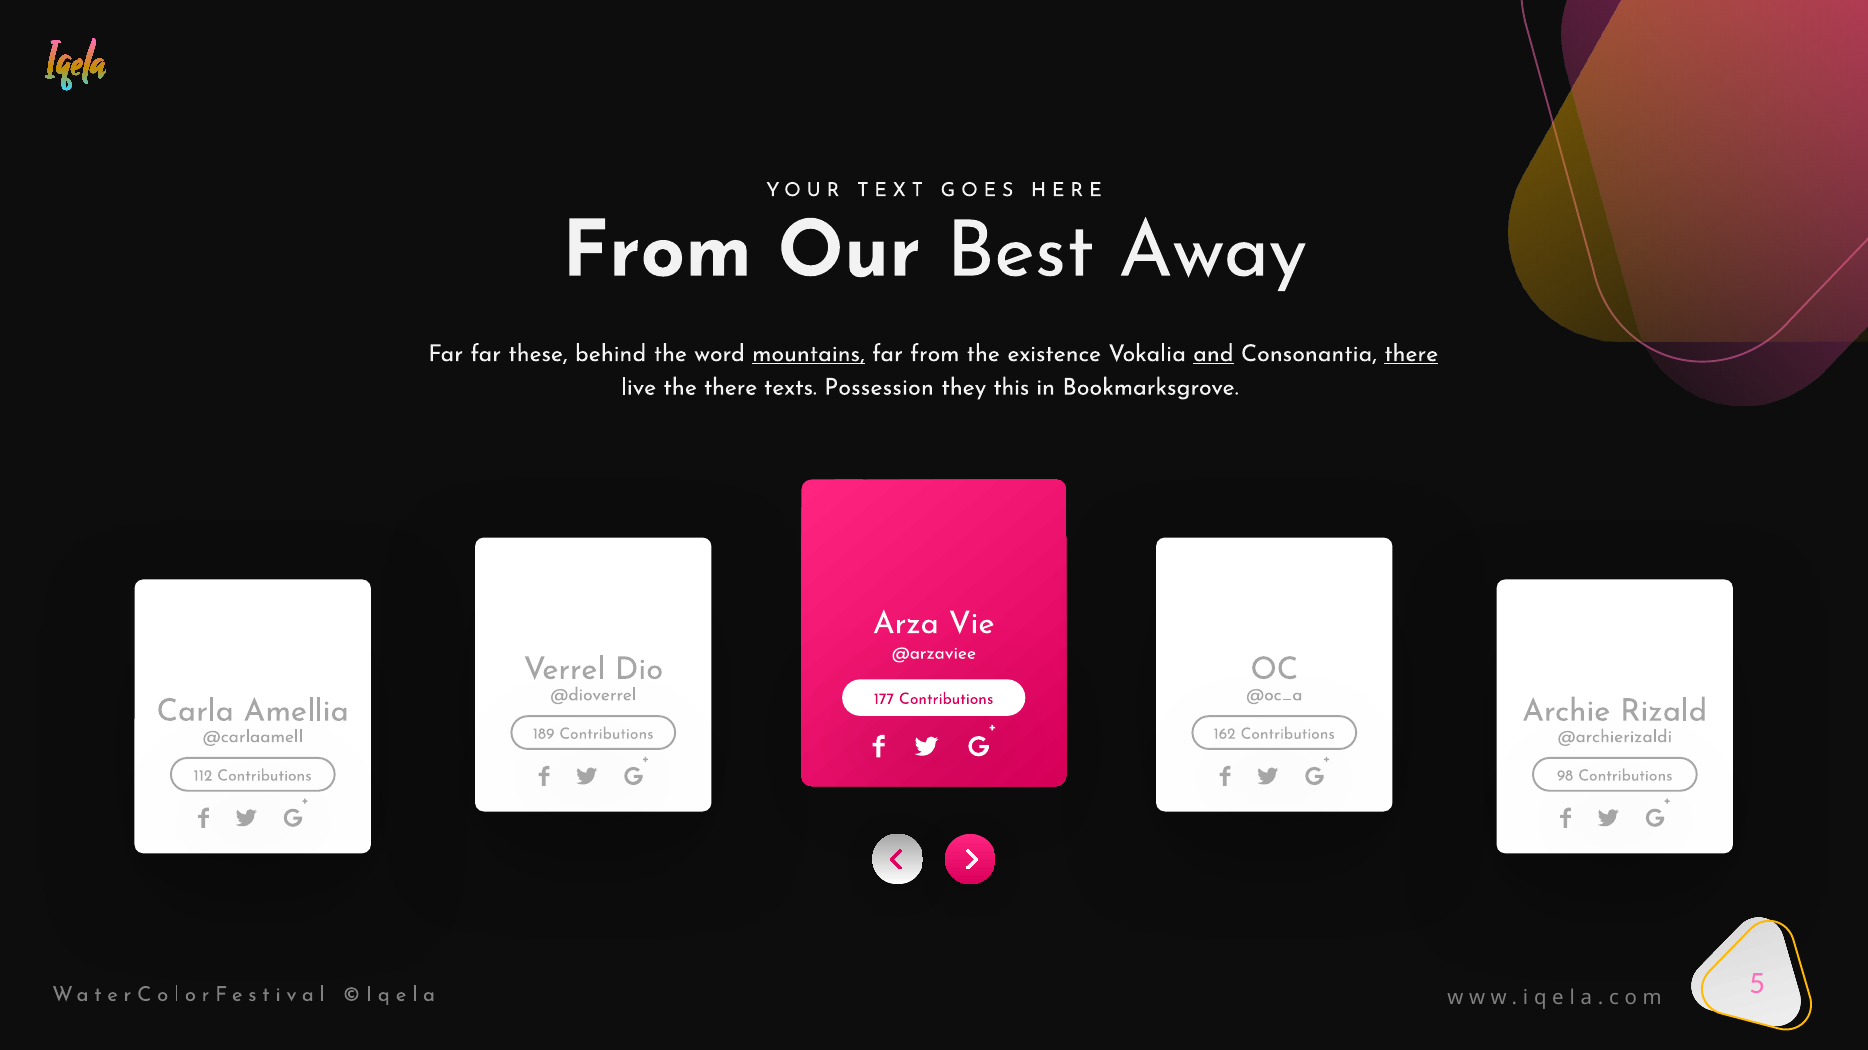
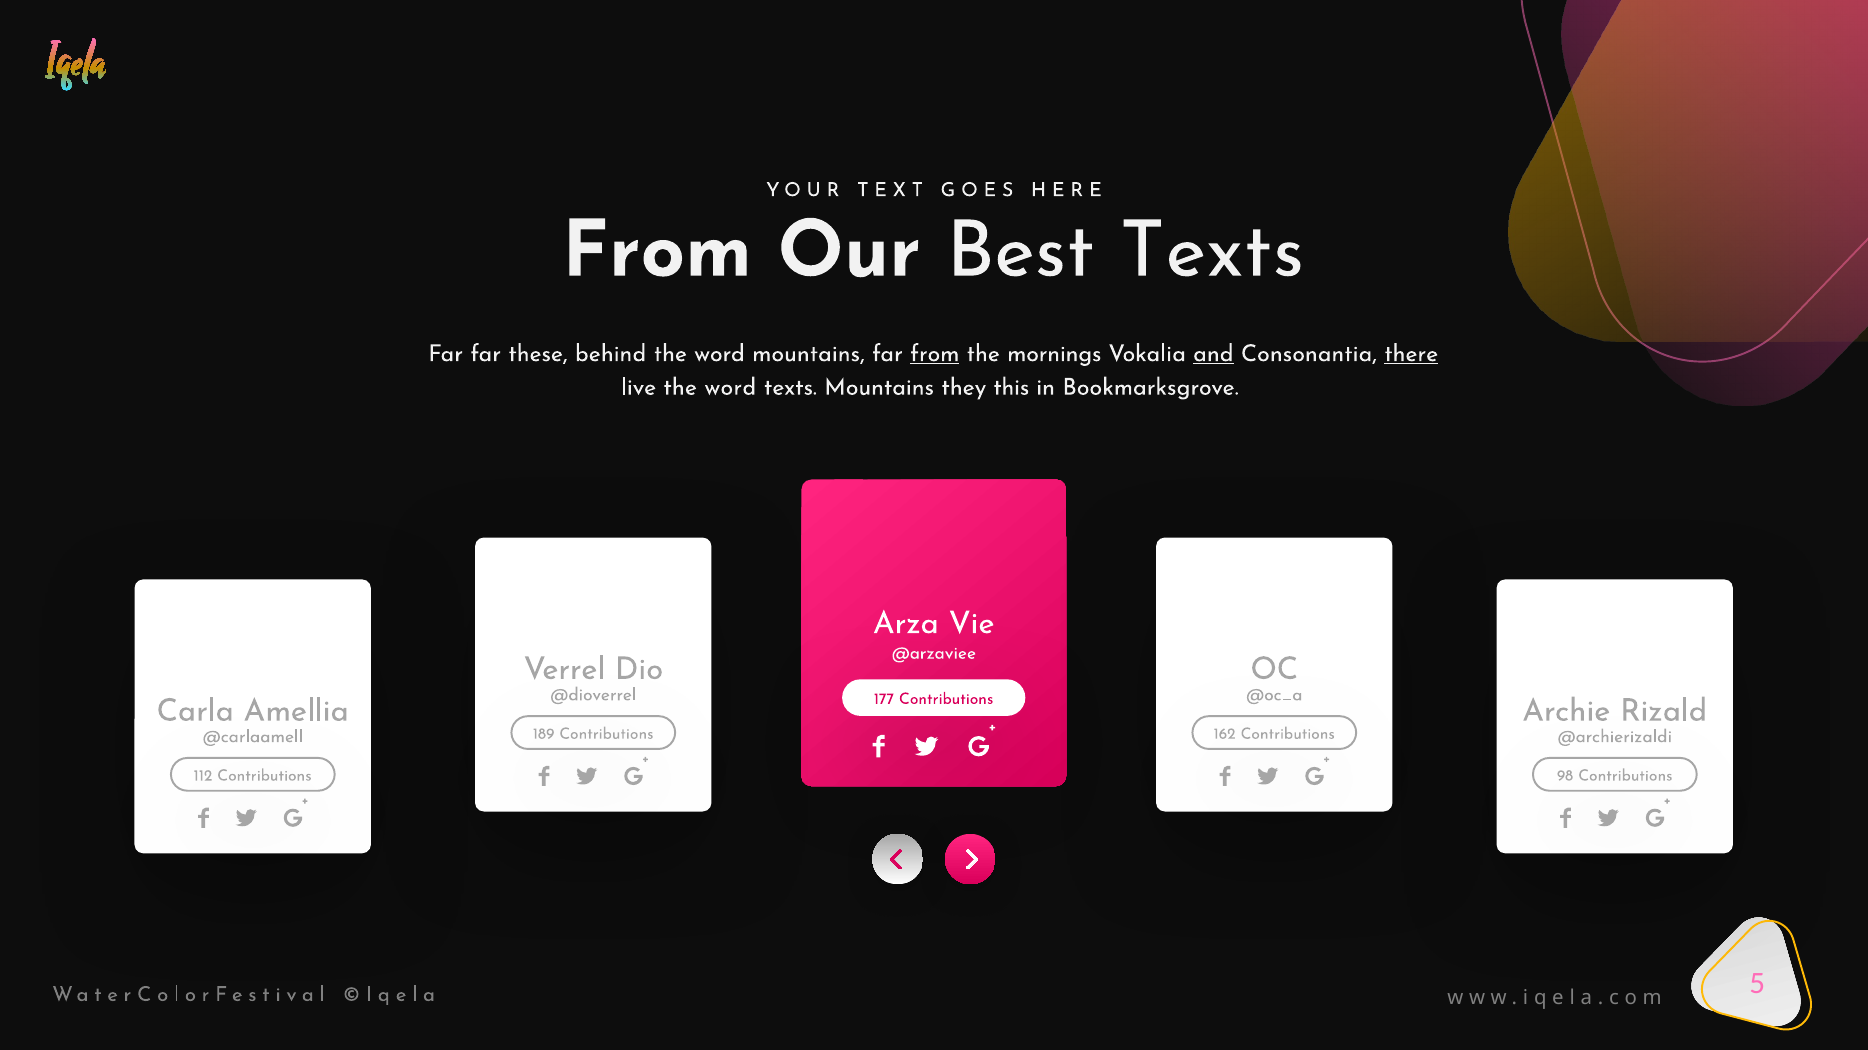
Best Away: Away -> Texts
mountains at (808, 354) underline: present -> none
from at (935, 354) underline: none -> present
existence: existence -> mornings
live the there: there -> word
texts Possession: Possession -> Mountains
